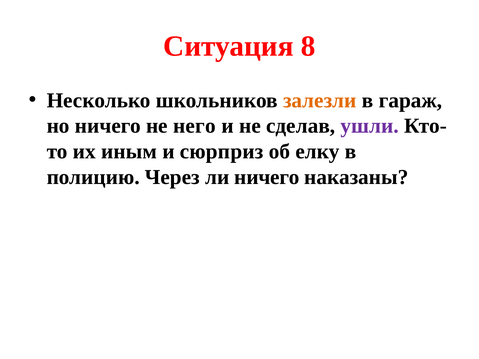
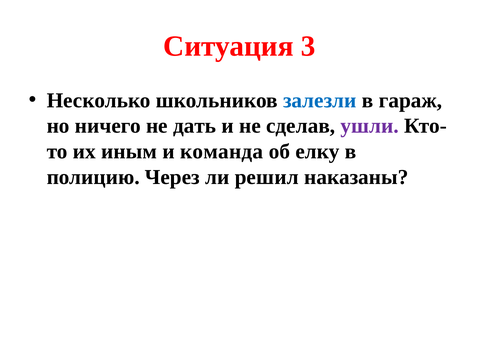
8: 8 -> 3
залезли colour: orange -> blue
него: него -> дать
сюрприз: сюрприз -> команда
ли ничего: ничего -> решил
